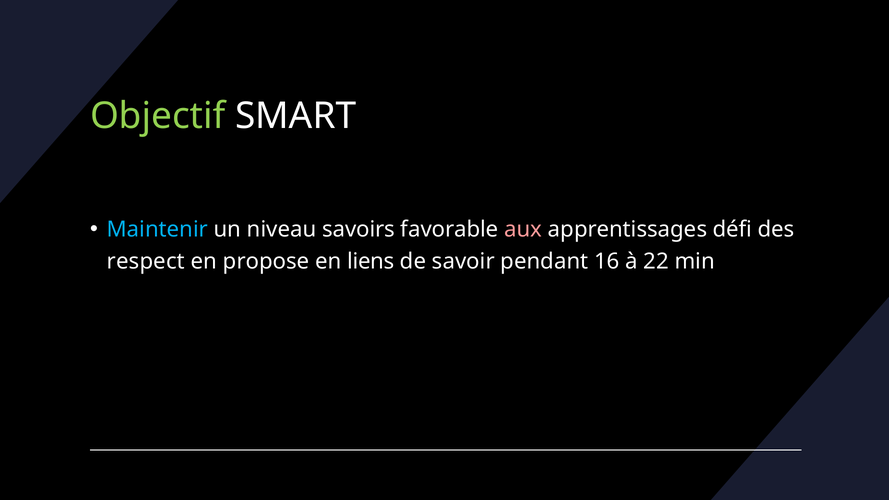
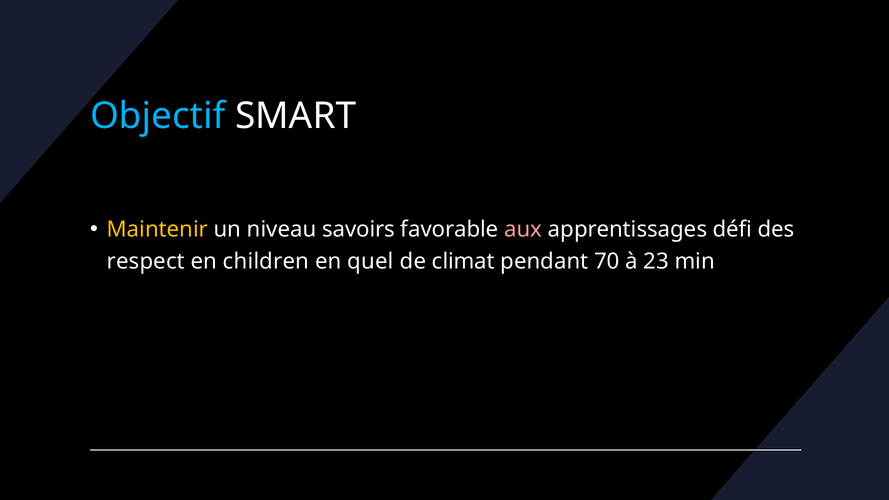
Objectif colour: light green -> light blue
Maintenir colour: light blue -> yellow
propose: propose -> children
liens: liens -> quel
savoir: savoir -> climat
16: 16 -> 70
22: 22 -> 23
